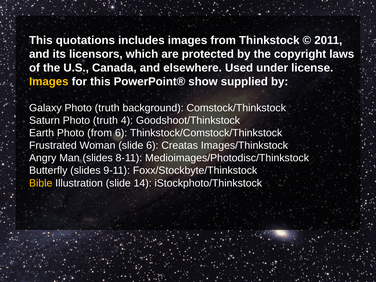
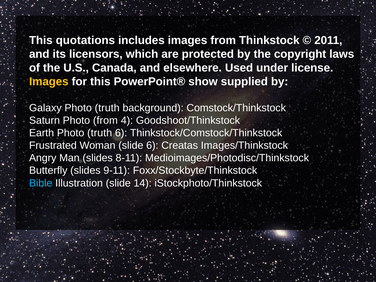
Saturn Photo truth: truth -> from
Earth Photo from: from -> truth
Bible colour: yellow -> light blue
